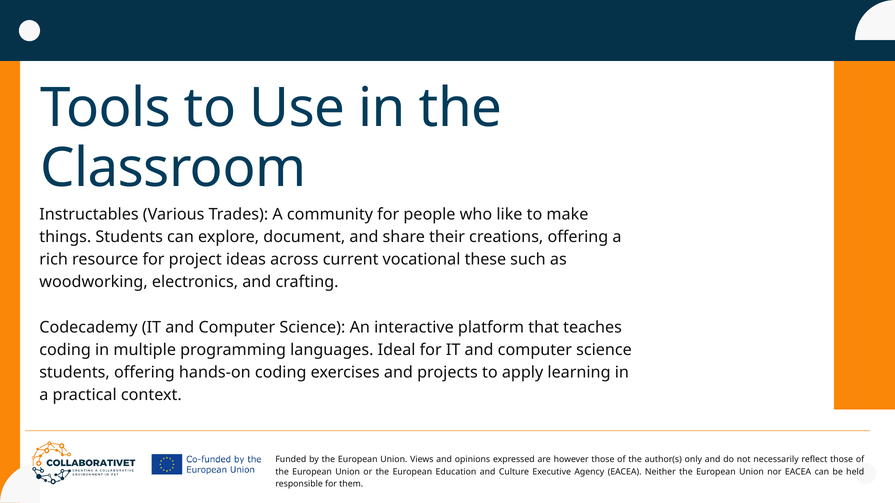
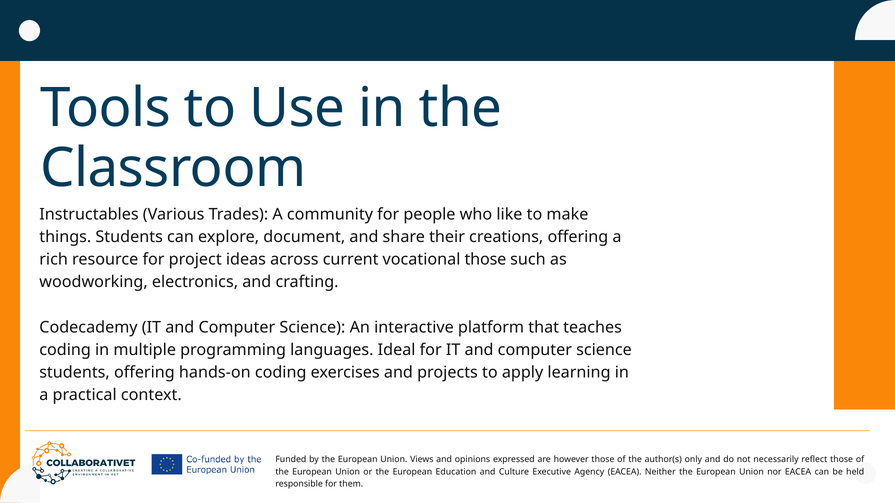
vocational these: these -> those
